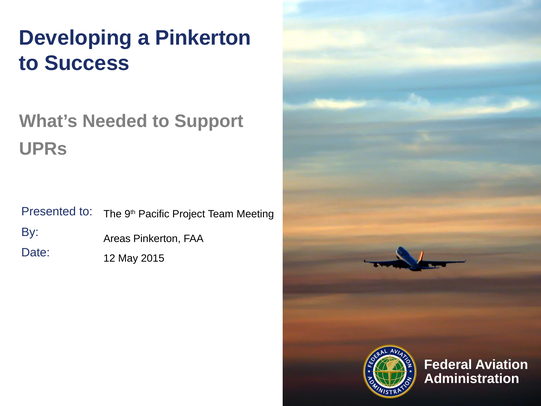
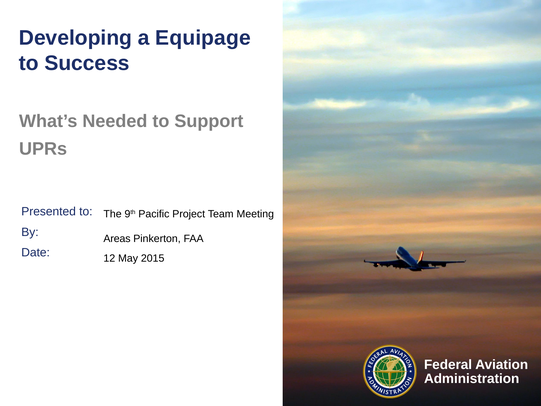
a Pinkerton: Pinkerton -> Equipage
